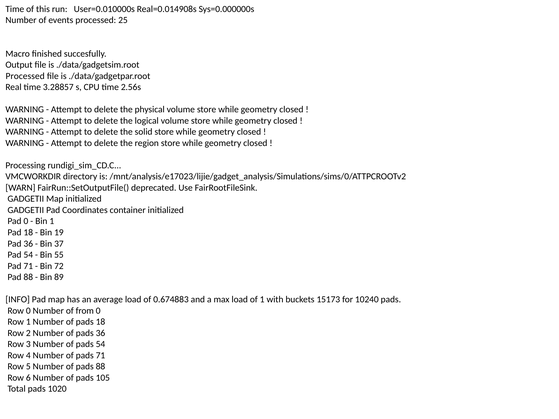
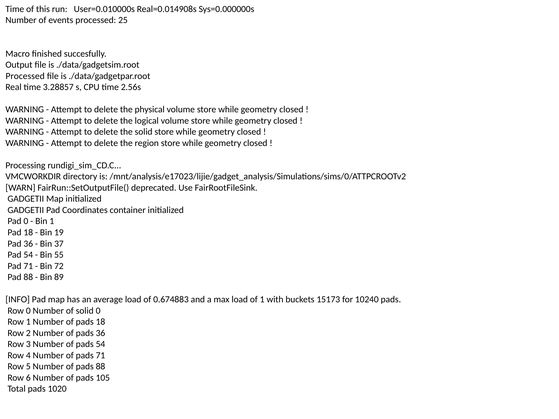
of from: from -> solid
